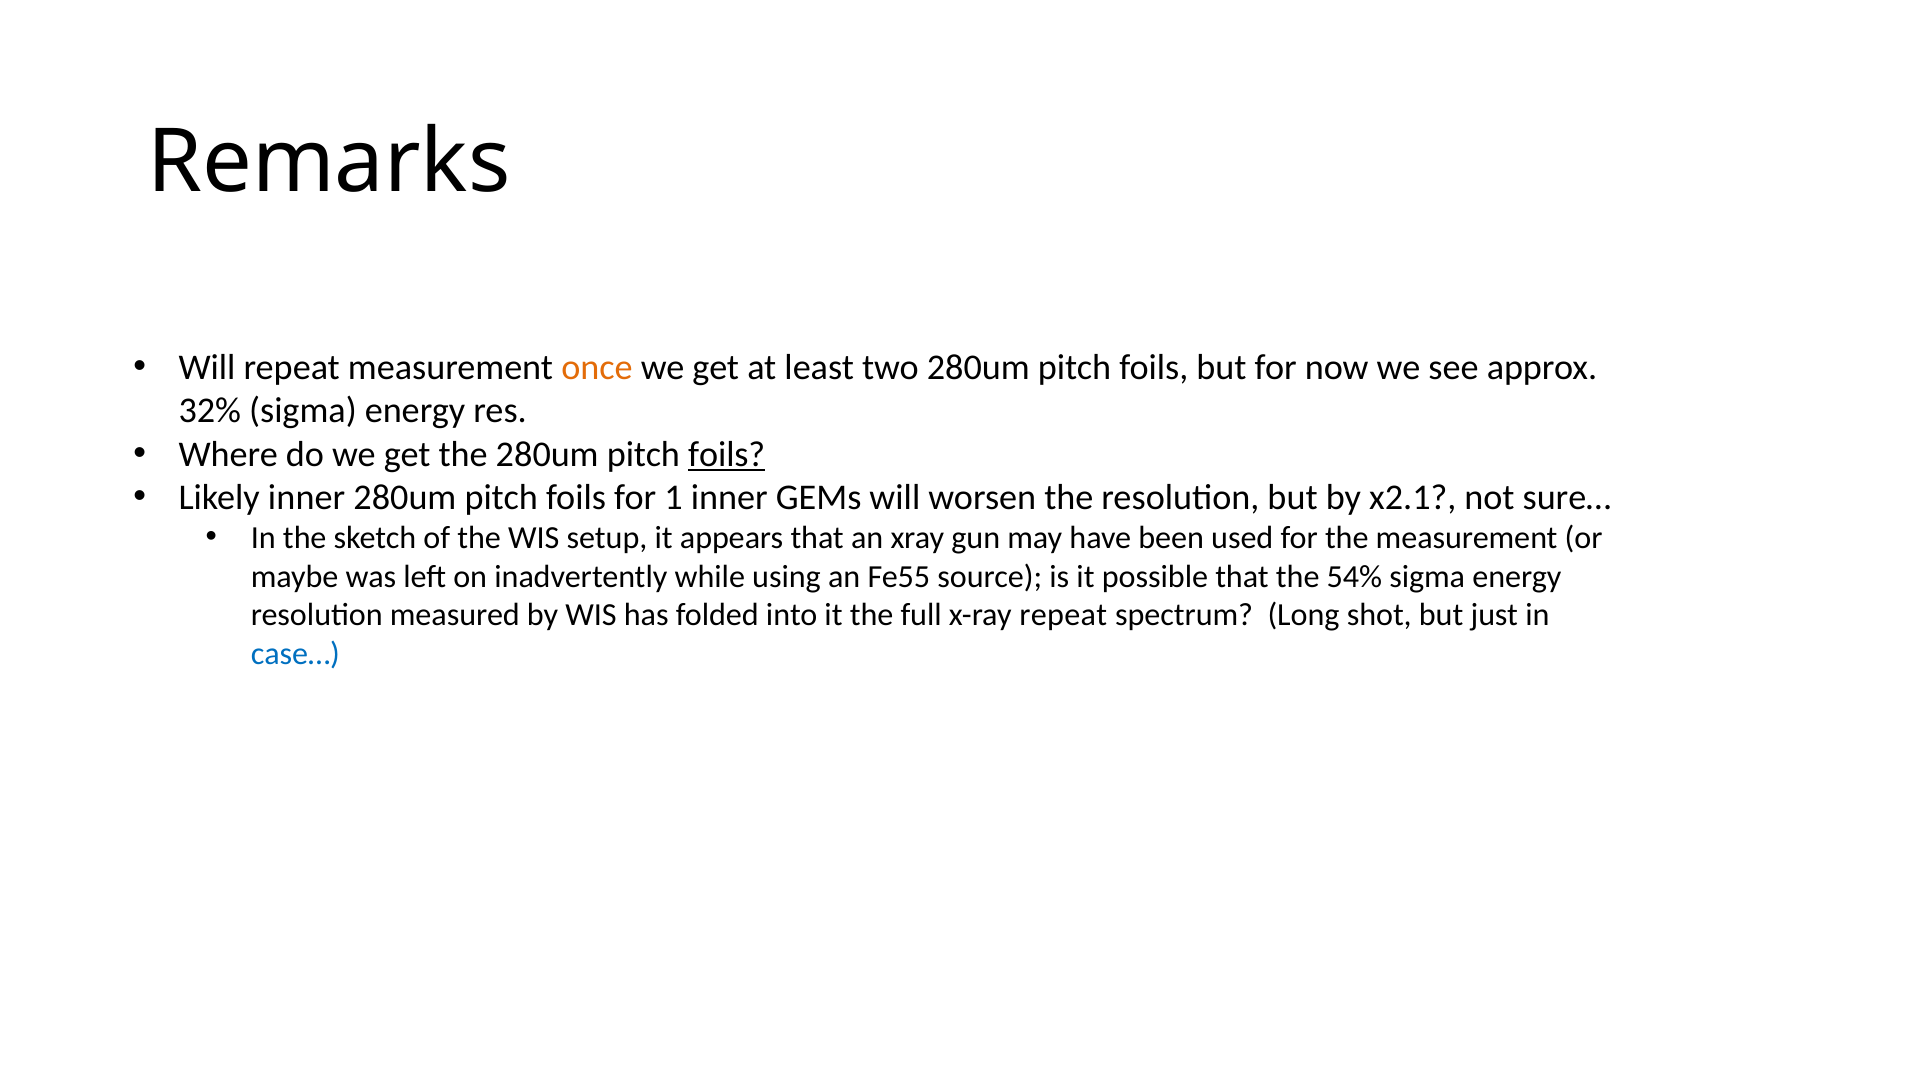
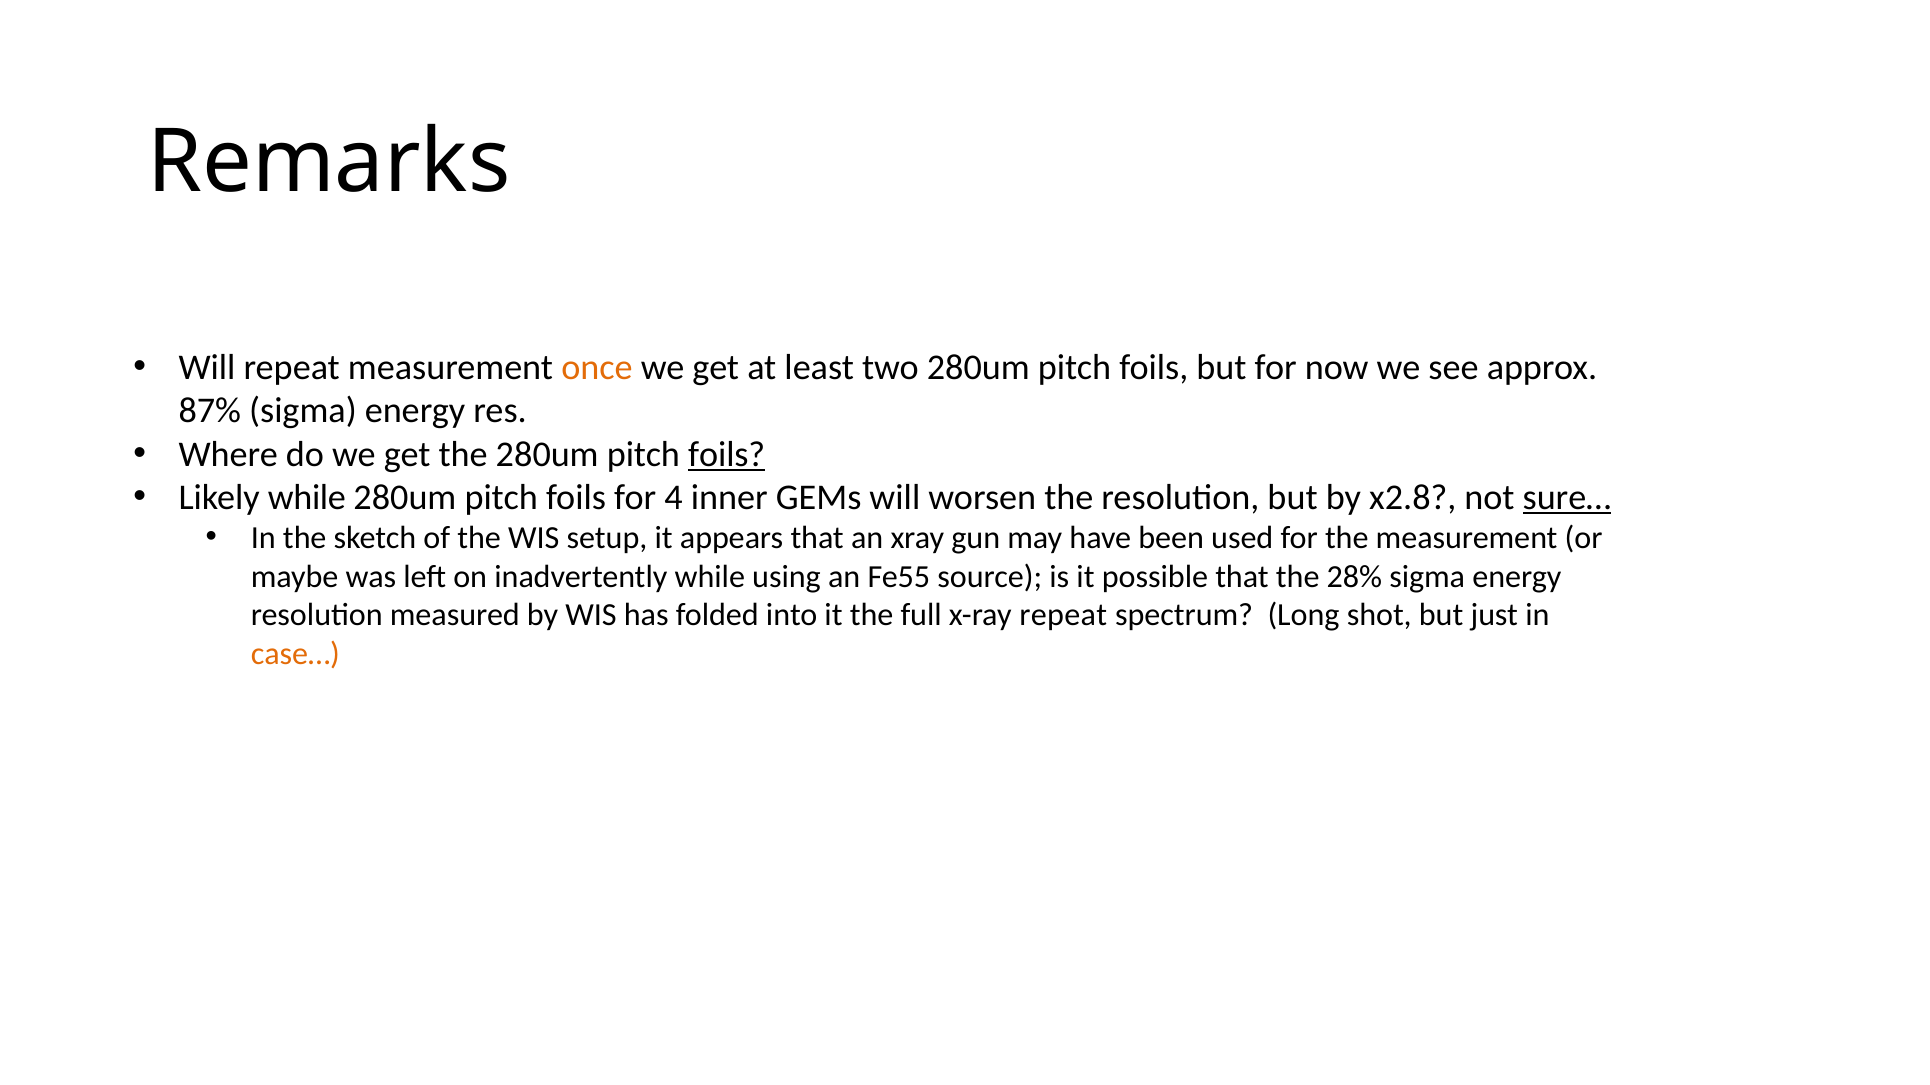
32%: 32% -> 87%
Likely inner: inner -> while
1: 1 -> 4
x2.1: x2.1 -> x2.8
sure… underline: none -> present
54%: 54% -> 28%
case… colour: blue -> orange
